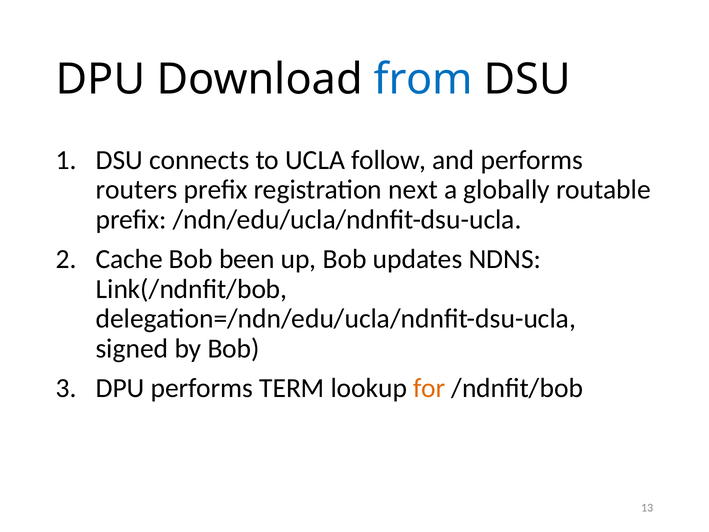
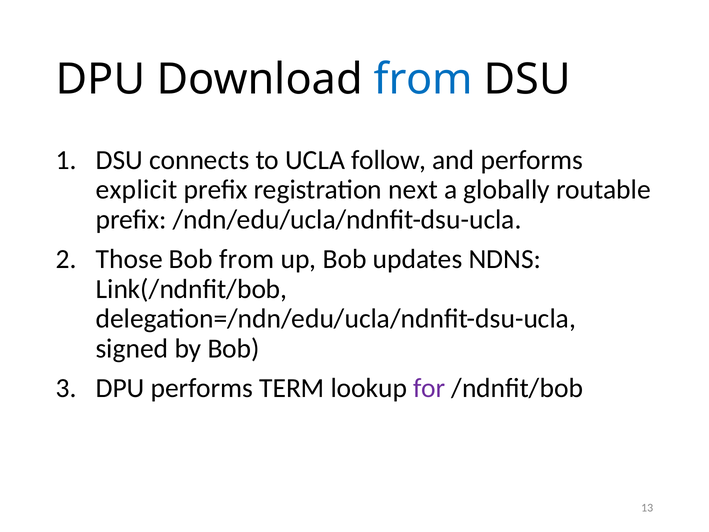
routers: routers -> explicit
Cache: Cache -> Those
Bob been: been -> from
for colour: orange -> purple
